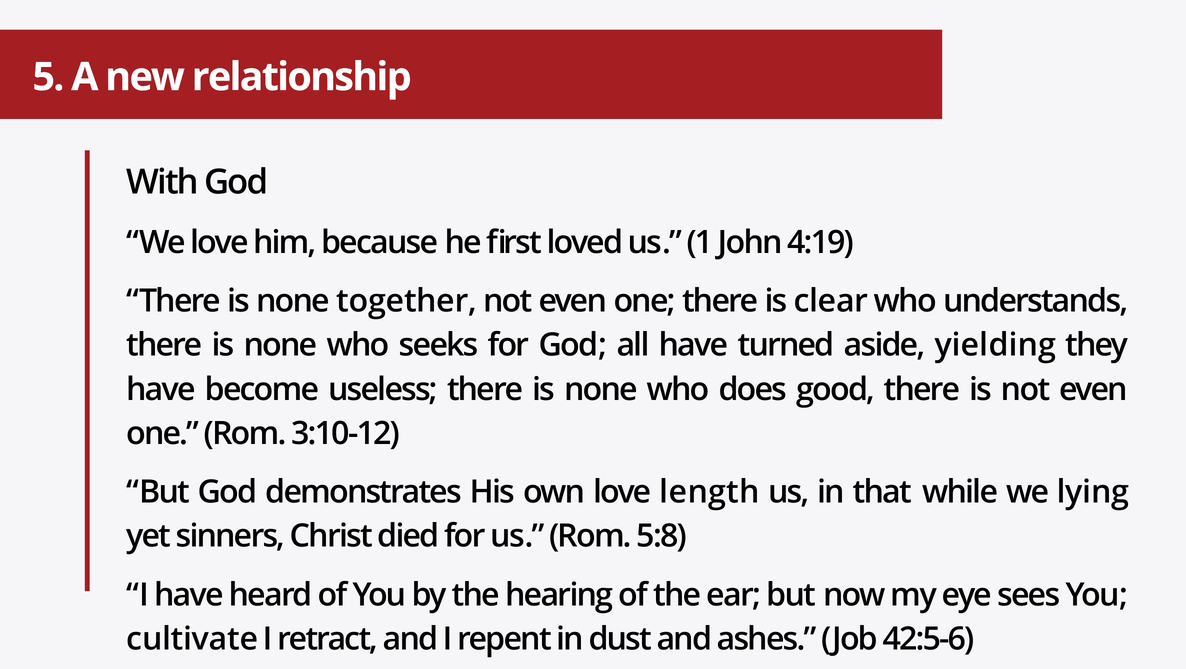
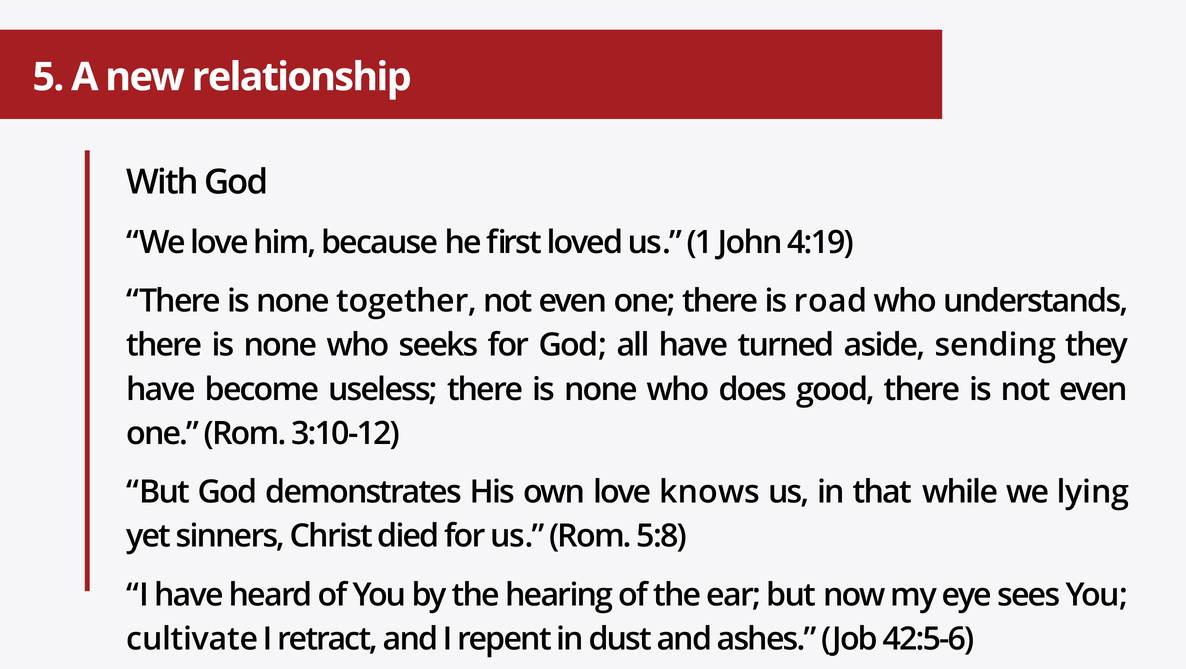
clear: clear -> road
yielding: yielding -> sending
length: length -> knows
